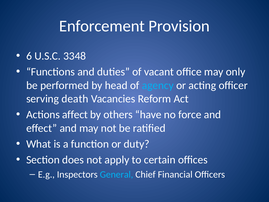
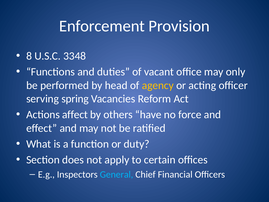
6: 6 -> 8
agency colour: light blue -> yellow
death: death -> spring
